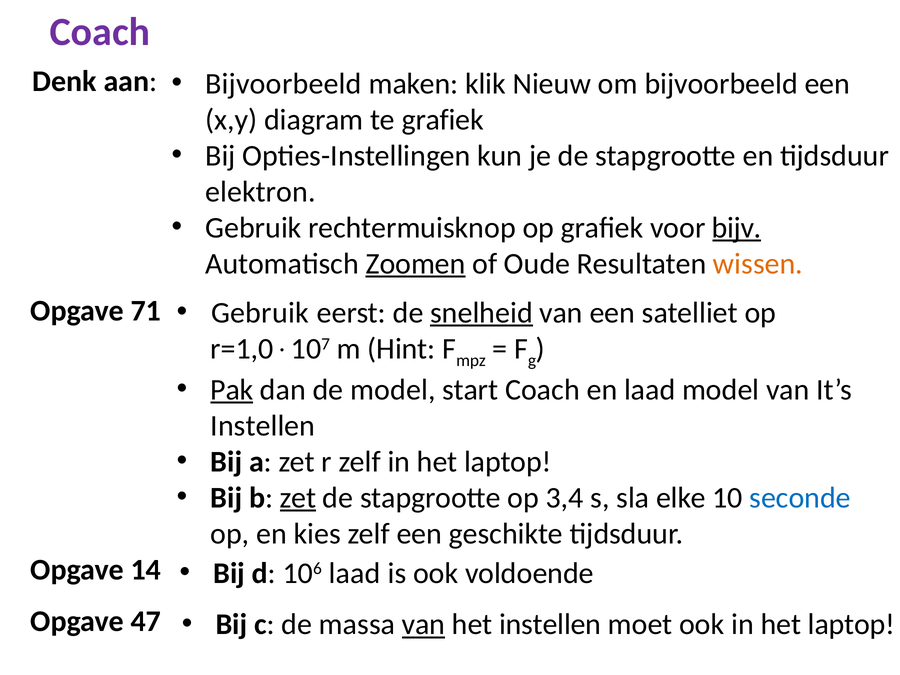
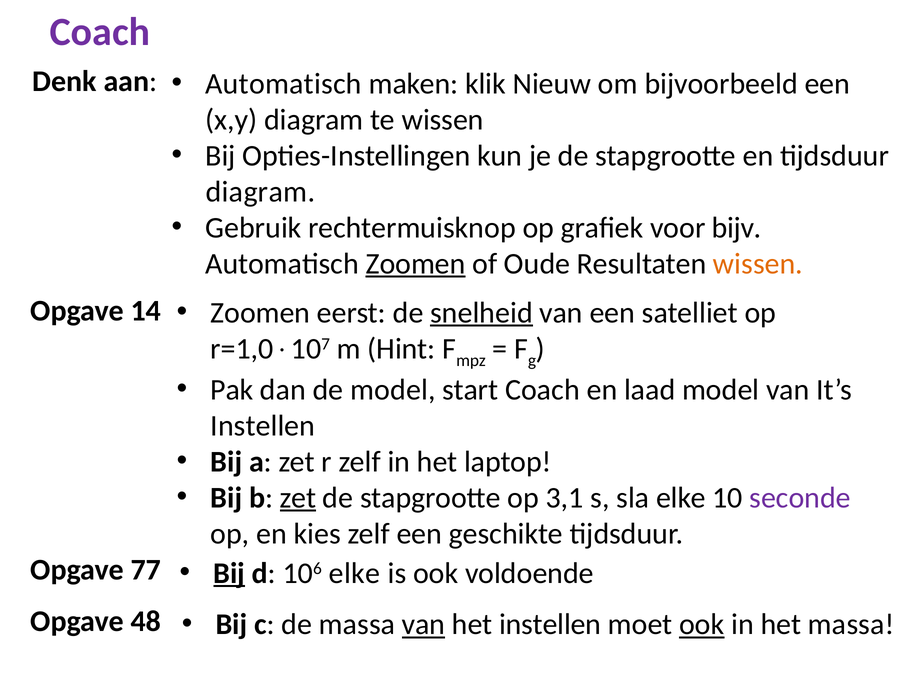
Bijvoorbeeld at (283, 84): Bijvoorbeeld -> Automatisch
te grafiek: grafiek -> wissen
elektron at (261, 192): elektron -> diagram
bijv underline: present -> none
Gebruik at (260, 313): Gebruik -> Zoomen
71: 71 -> 14
Pak underline: present -> none
3,4: 3,4 -> 3,1
seconde colour: blue -> purple
14: 14 -> 77
Bij at (229, 573) underline: none -> present
106 laad: laad -> elke
47: 47 -> 48
ook at (702, 624) underline: none -> present
laptop at (851, 624): laptop -> massa
